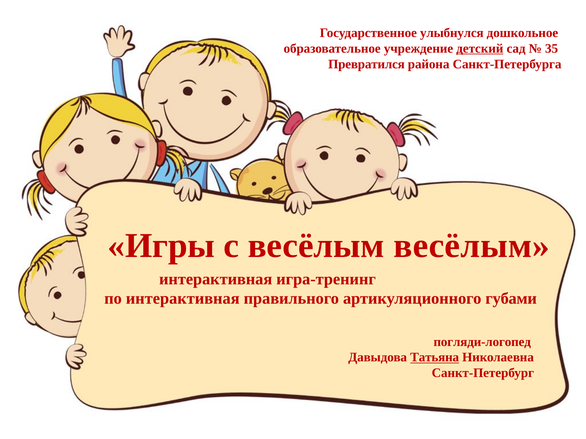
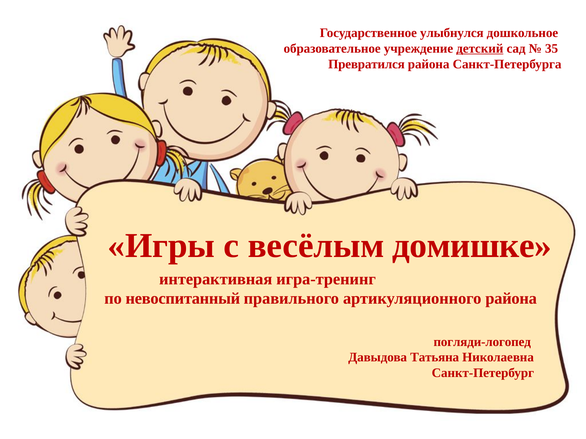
весёлым весёлым: весёлым -> домишке
по интерактивная: интерактивная -> невоспитанный
артикуляционного губами: губами -> района
Татьяна underline: present -> none
